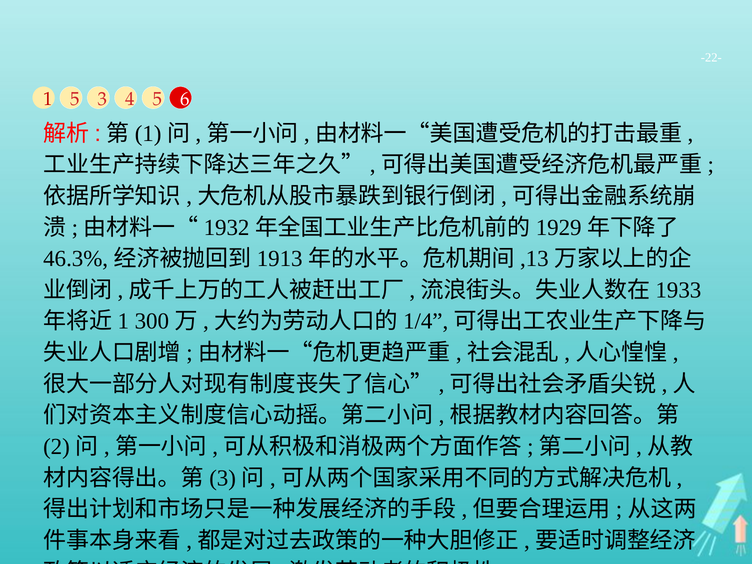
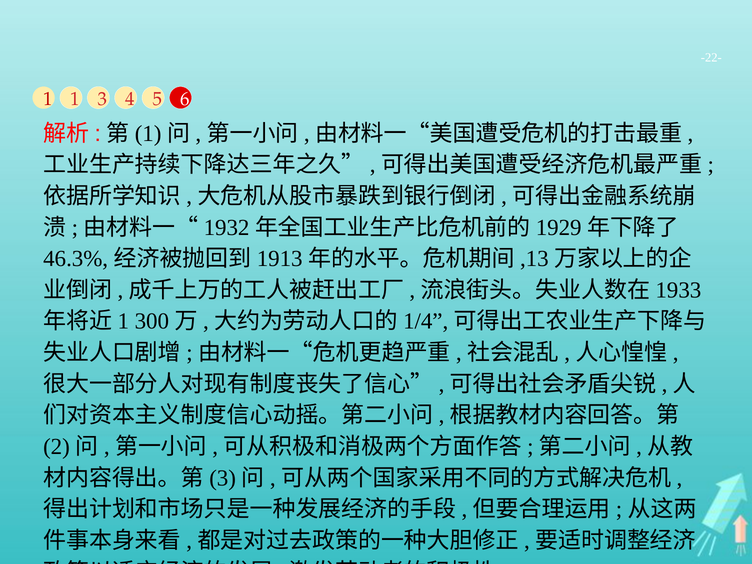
1 5: 5 -> 1
